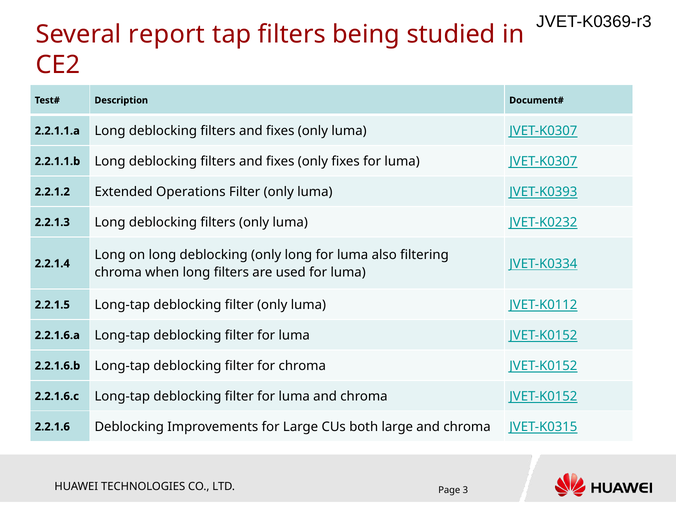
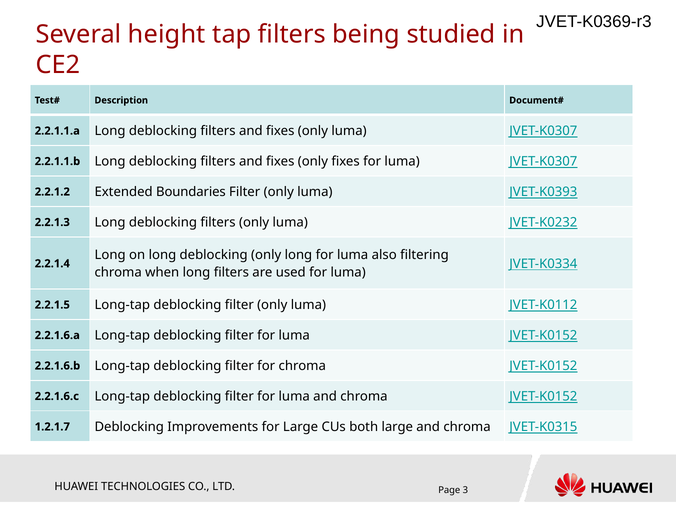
report: report -> height
Operations: Operations -> Boundaries
2.2.1.6: 2.2.1.6 -> 1.2.1.7
